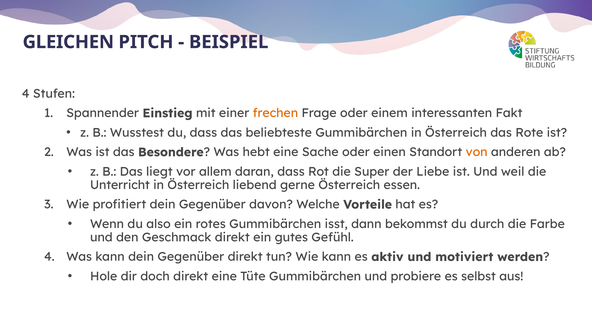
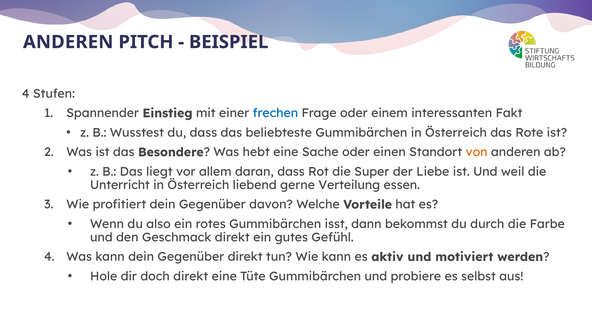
GLEICHEN at (68, 42): GLEICHEN -> ANDEREN
frechen colour: orange -> blue
gerne Österreich: Österreich -> Verteilung
